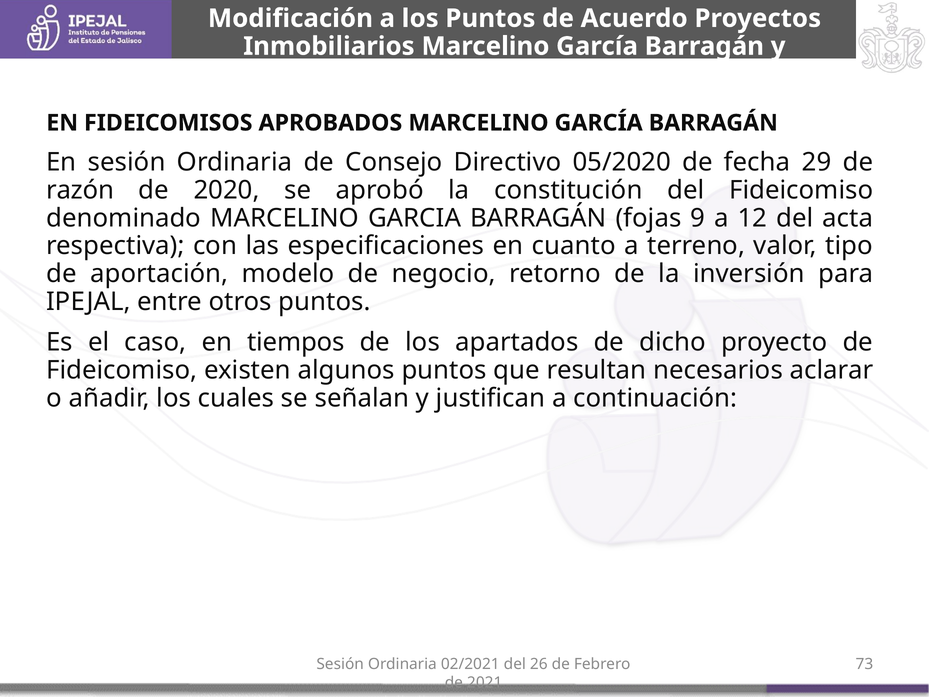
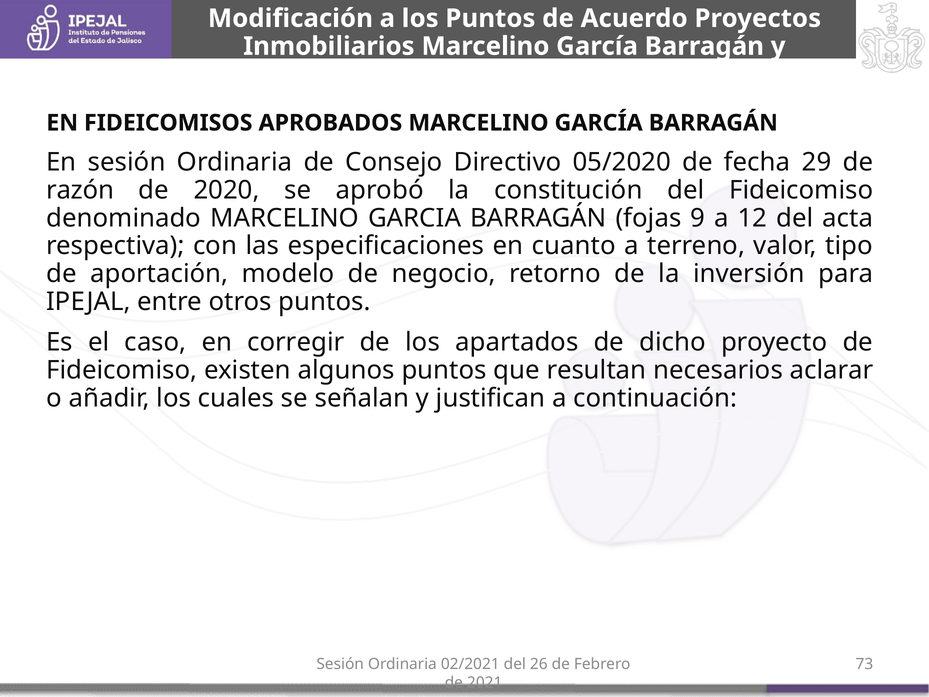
tiempos: tiempos -> corregir
